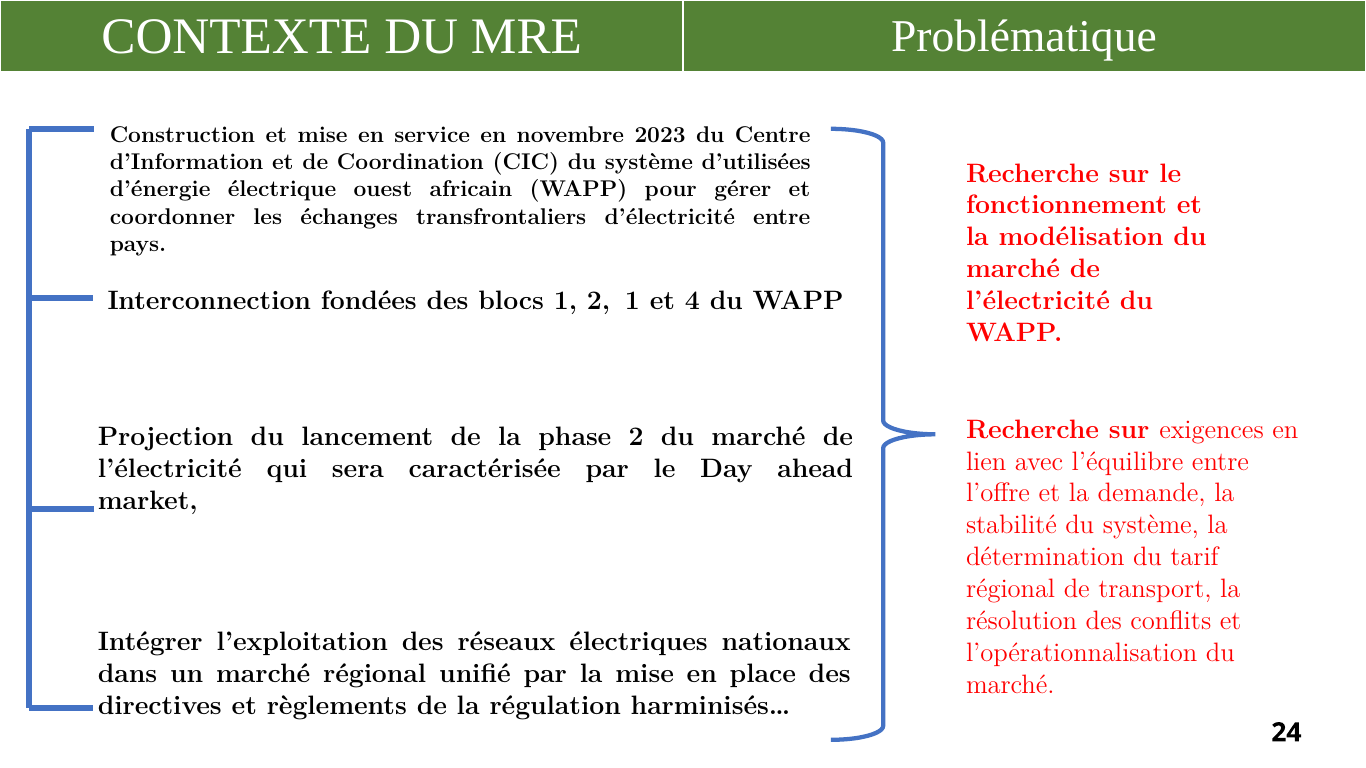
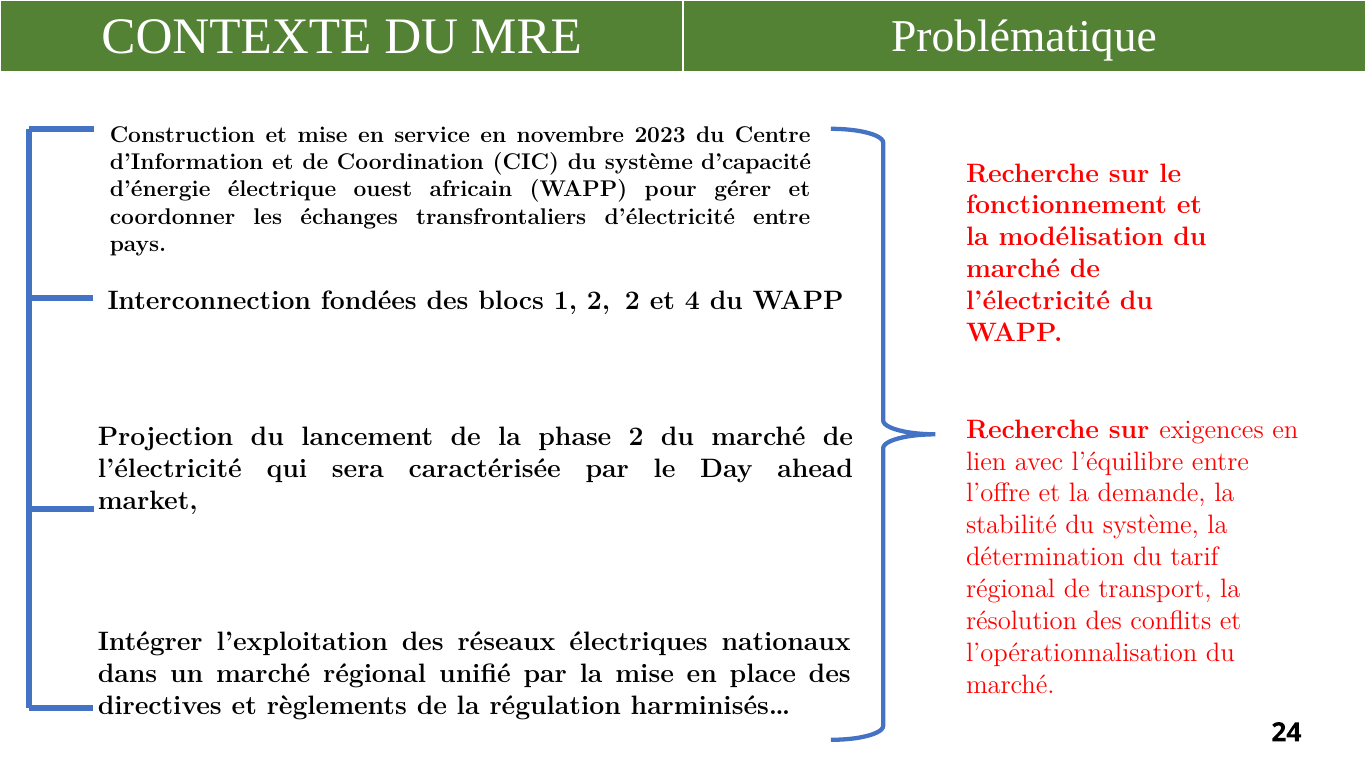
d’utilisées: d’utilisées -> d’capacité
2 1: 1 -> 2
